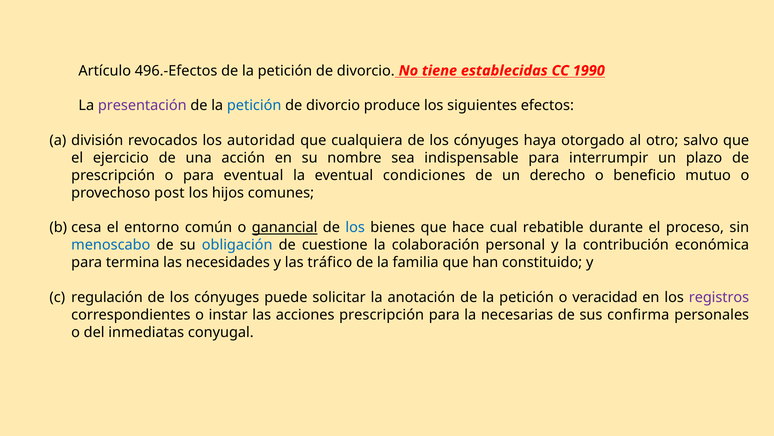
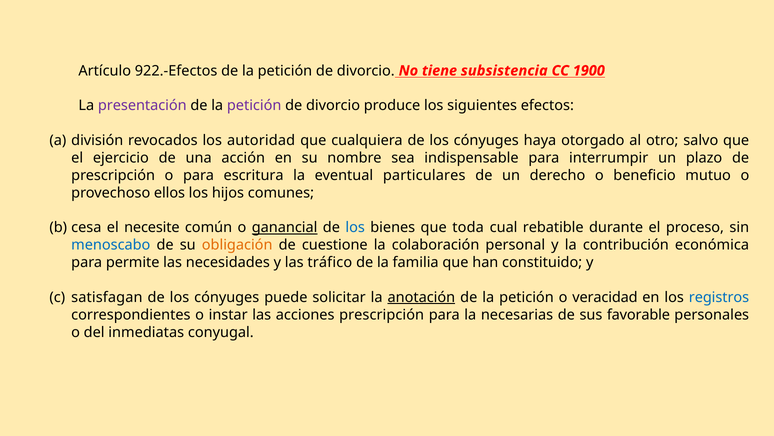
496.-Efectos: 496.-Efectos -> 922.-Efectos
establecidas: establecidas -> subsistencia
1990: 1990 -> 1900
petición at (254, 105) colour: blue -> purple
para eventual: eventual -> escritura
condiciones: condiciones -> particulares
post: post -> ellos
entorno: entorno -> necesite
hace: hace -> toda
obligación colour: blue -> orange
termina: termina -> permite
regulación: regulación -> satisfagan
anotación underline: none -> present
registros colour: purple -> blue
confirma: confirma -> favorable
